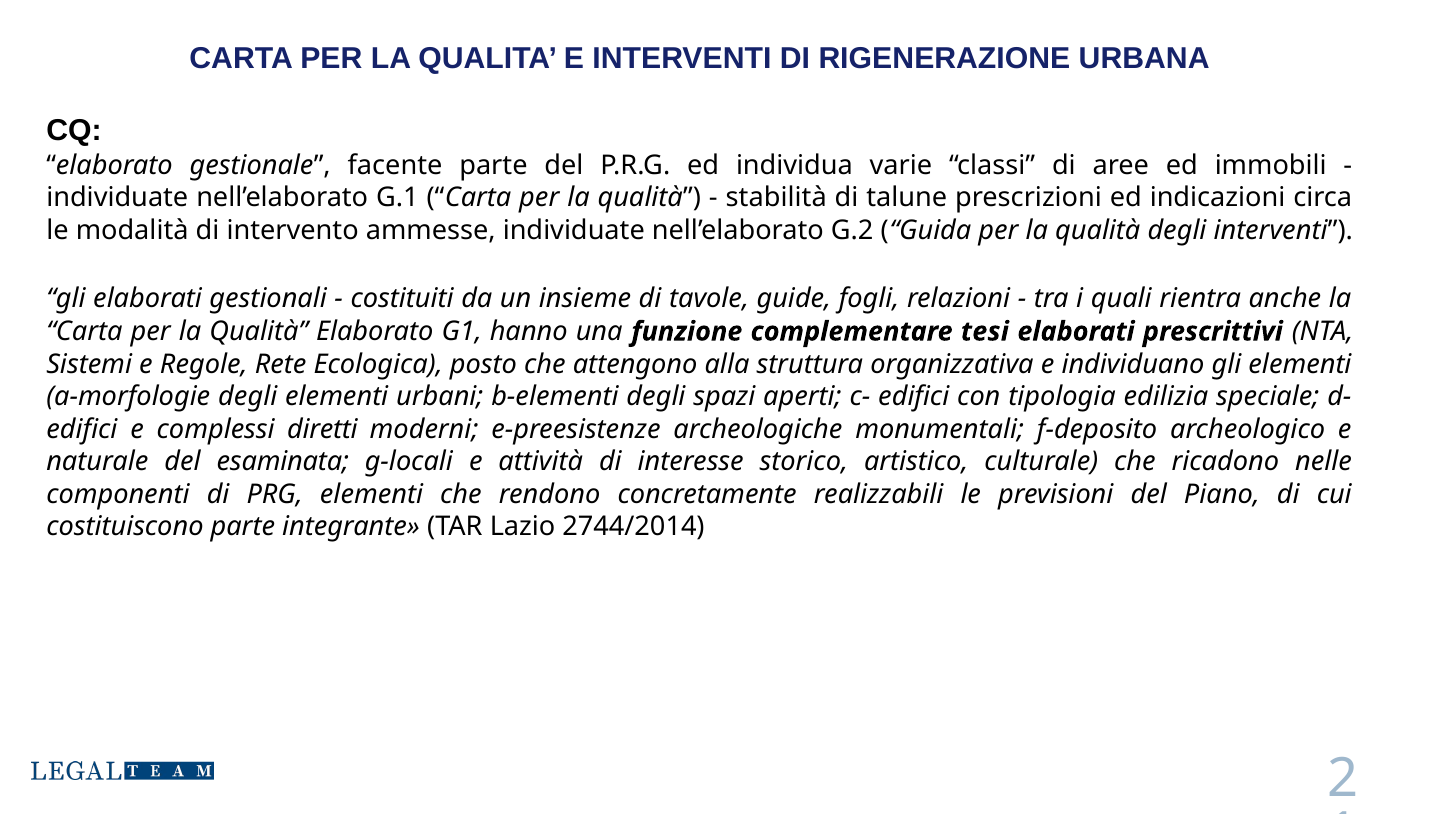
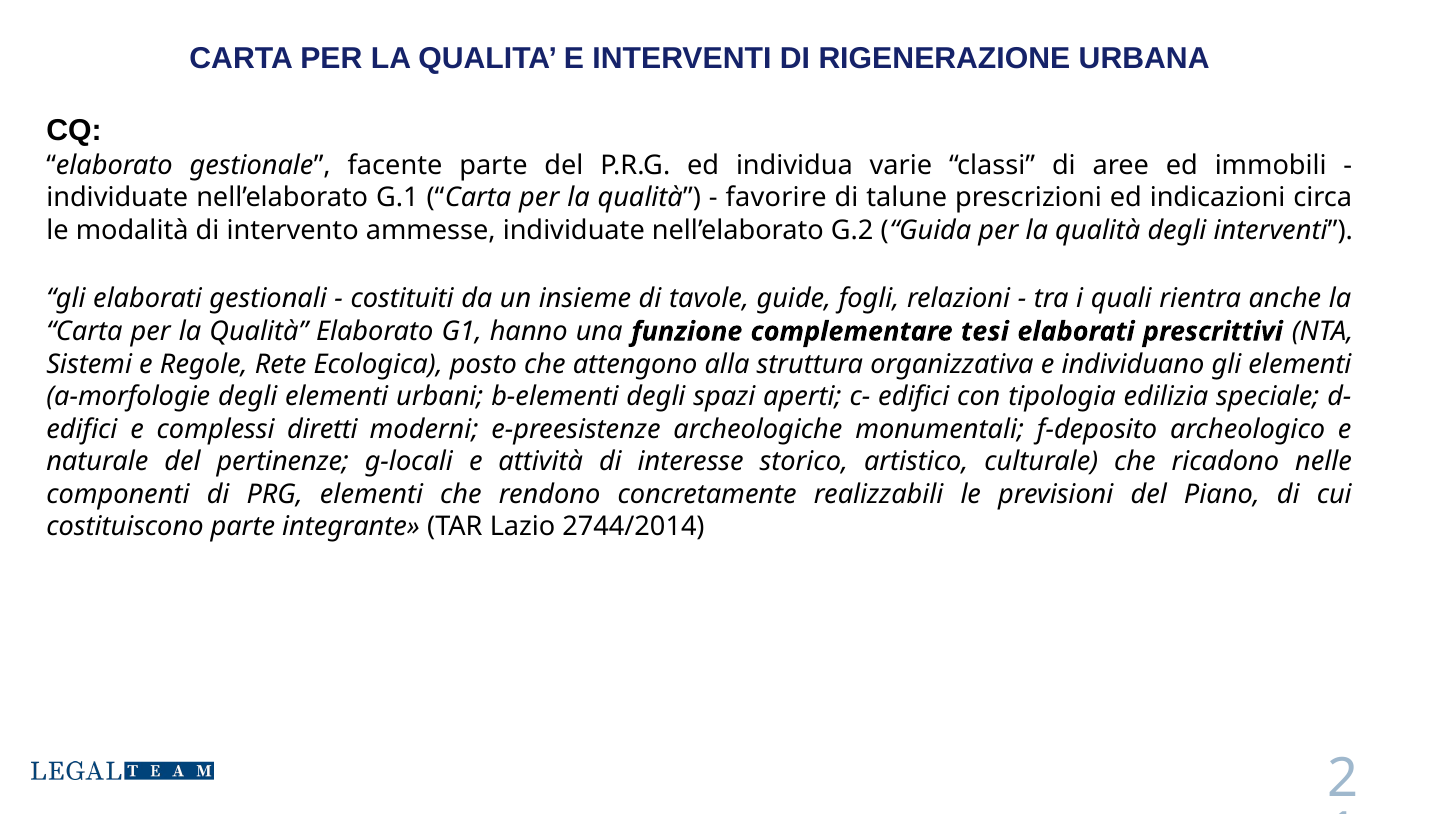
stabilità: stabilità -> favorire
esaminata: esaminata -> pertinenze
